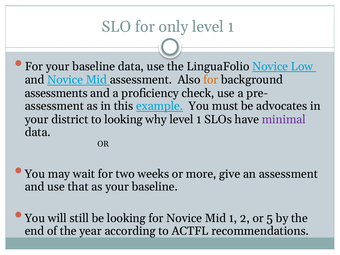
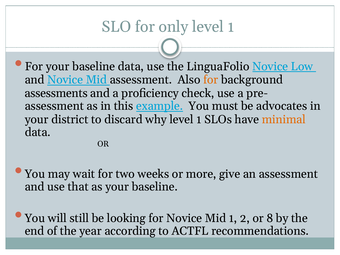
to looking: looking -> discard
minimal colour: purple -> orange
5: 5 -> 8
